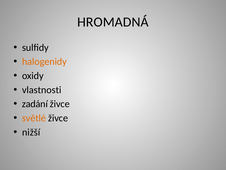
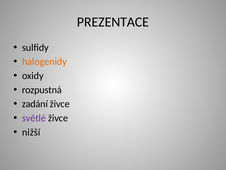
HROMADNÁ: HROMADNÁ -> PREZENTACE
vlastnosti: vlastnosti -> rozpustná
světlé colour: orange -> purple
